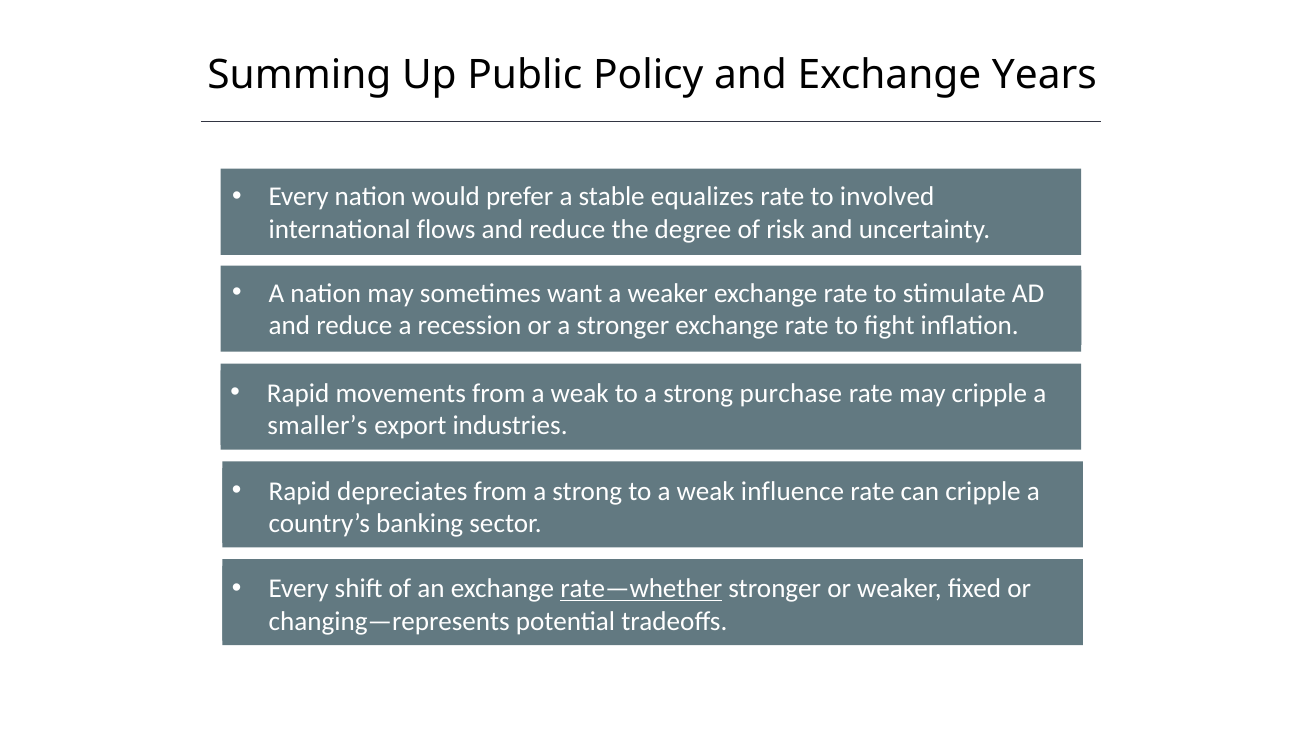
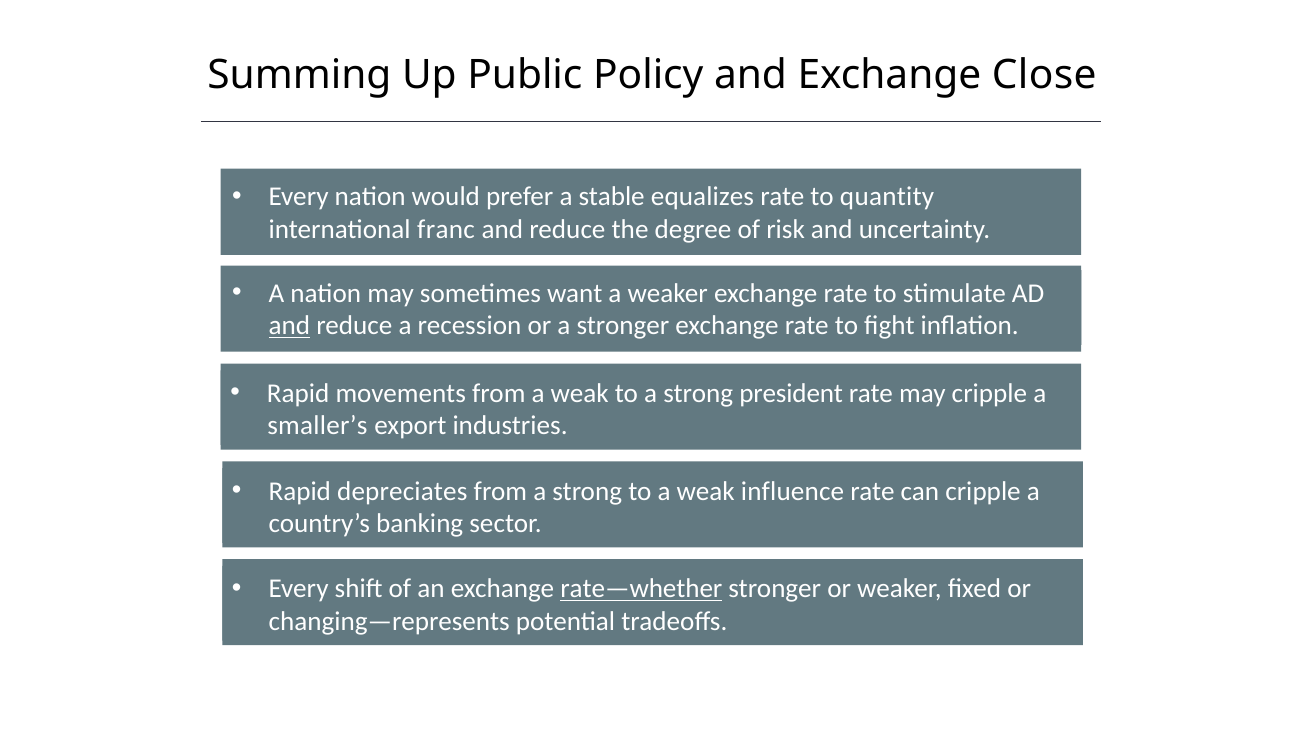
Years: Years -> Close
involved: involved -> quantity
flows: flows -> franc
and at (289, 326) underline: none -> present
purchase: purchase -> president
